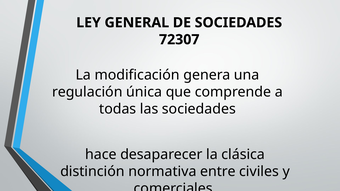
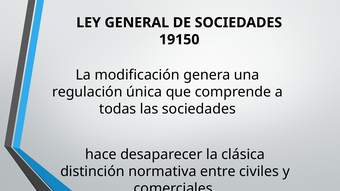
72307: 72307 -> 19150
